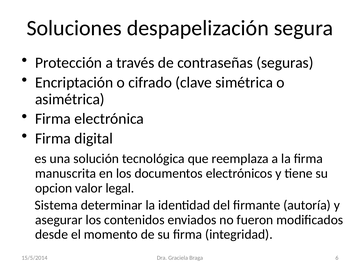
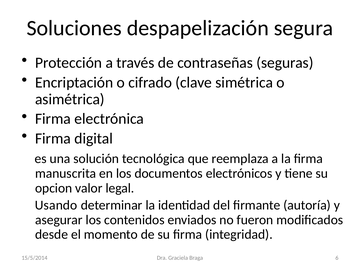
Sistema: Sistema -> Usando
